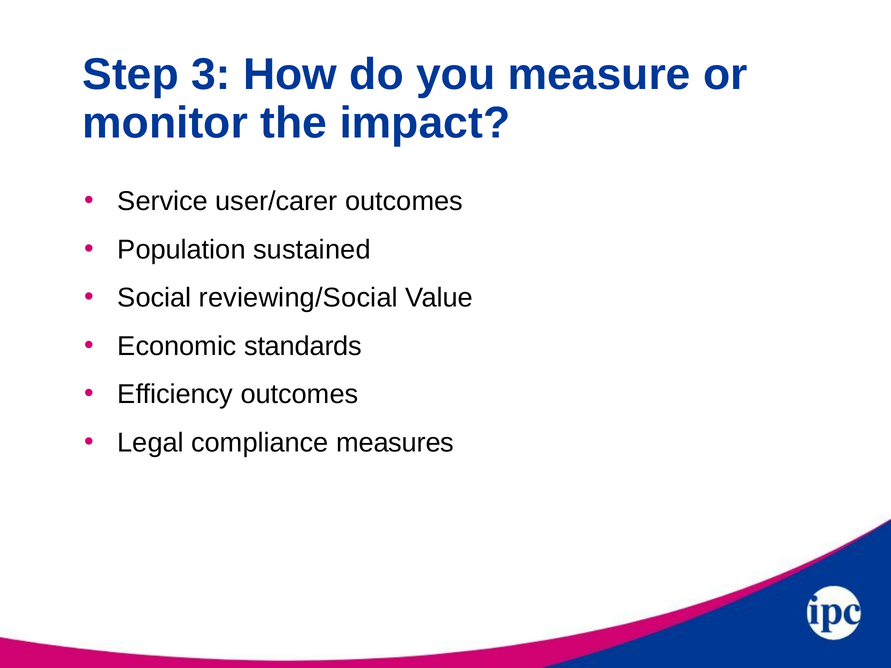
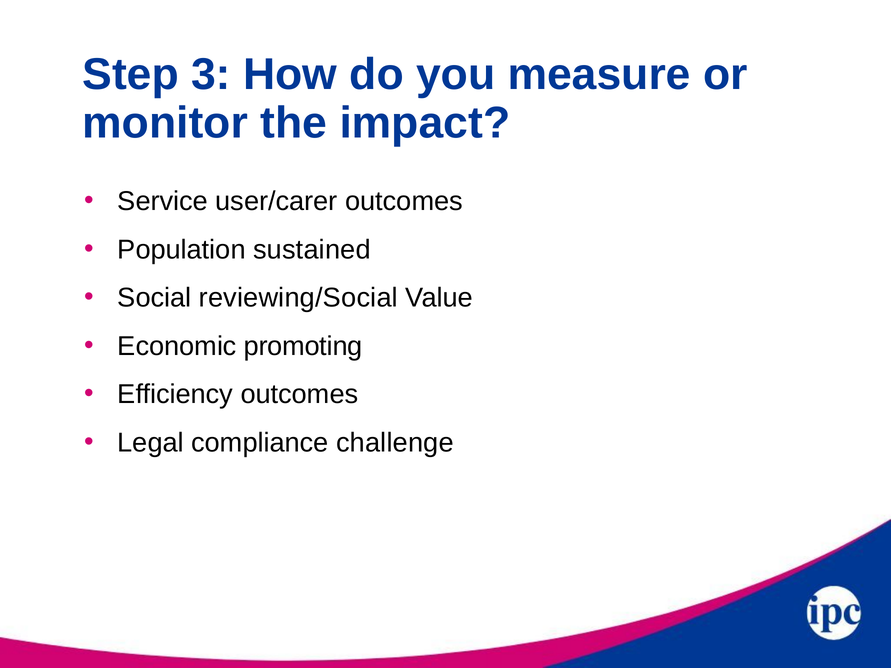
standards: standards -> promoting
measures: measures -> challenge
